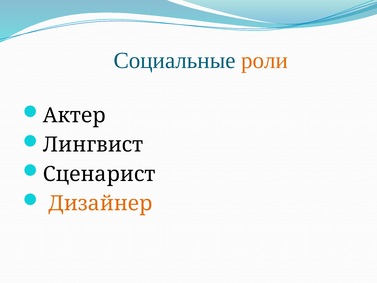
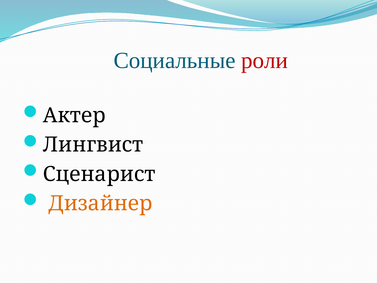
роли colour: orange -> red
